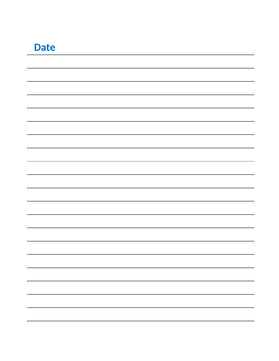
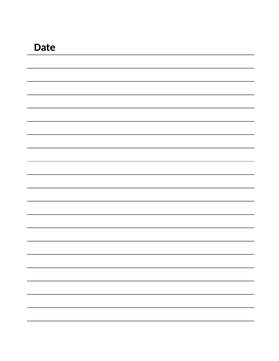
Date colour: blue -> black
